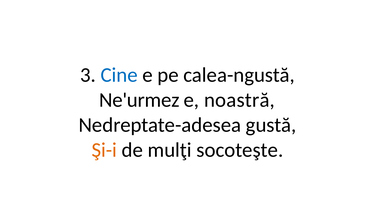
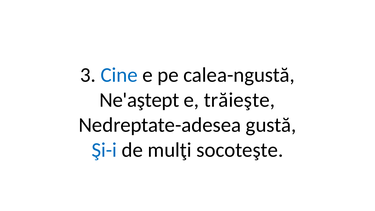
Ne'urmez: Ne'urmez -> Ne'aştept
noastră: noastră -> trăieşte
Şi-i colour: orange -> blue
